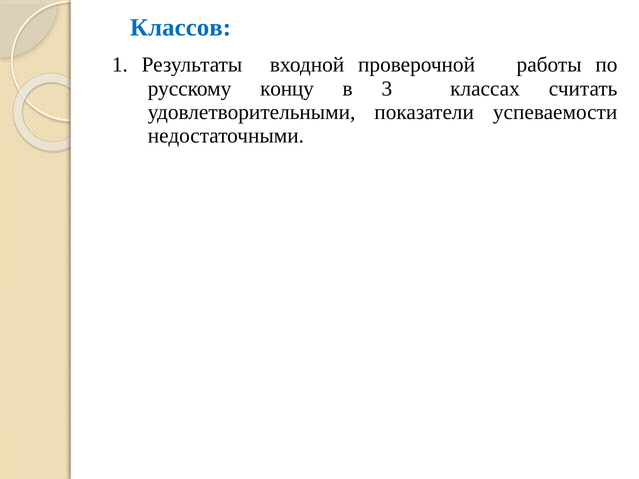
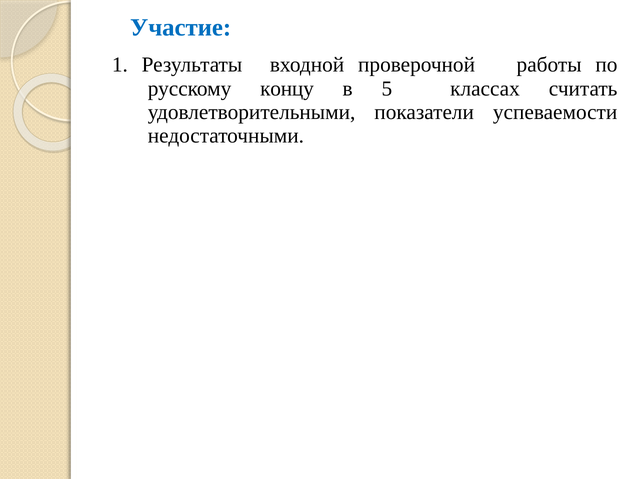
Классов: Классов -> Участие
3: 3 -> 5
